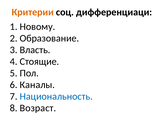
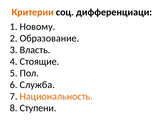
Каналы: Каналы -> Служба
Национальность colour: blue -> orange
Возраст: Возраст -> Ступени
